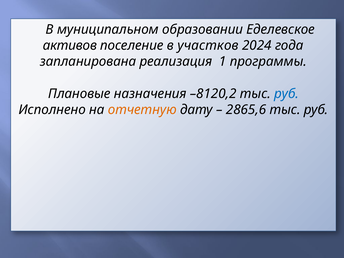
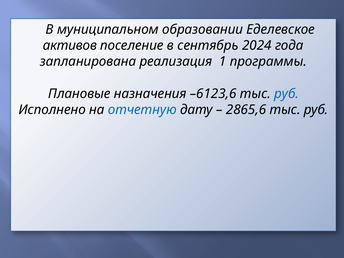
участков: участков -> сентябрь
–8120,2: –8120,2 -> –6123,6
отчетную colour: orange -> blue
